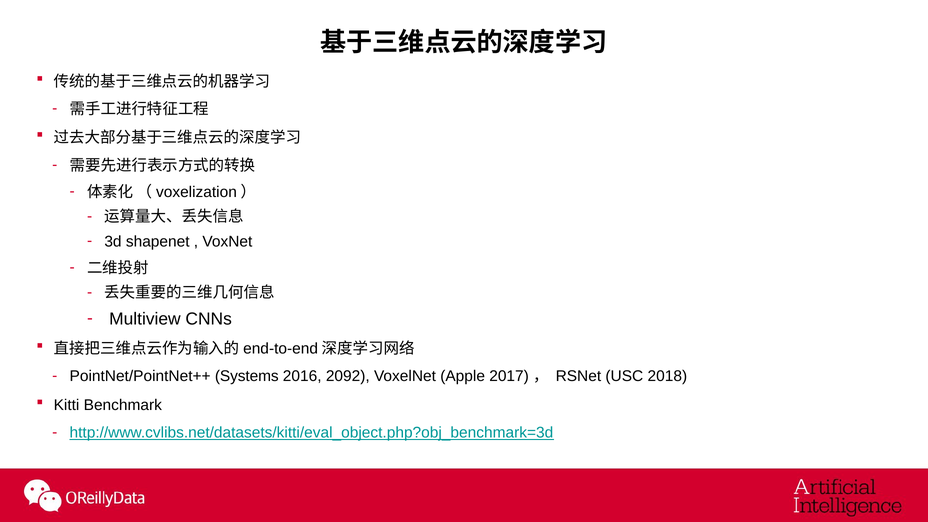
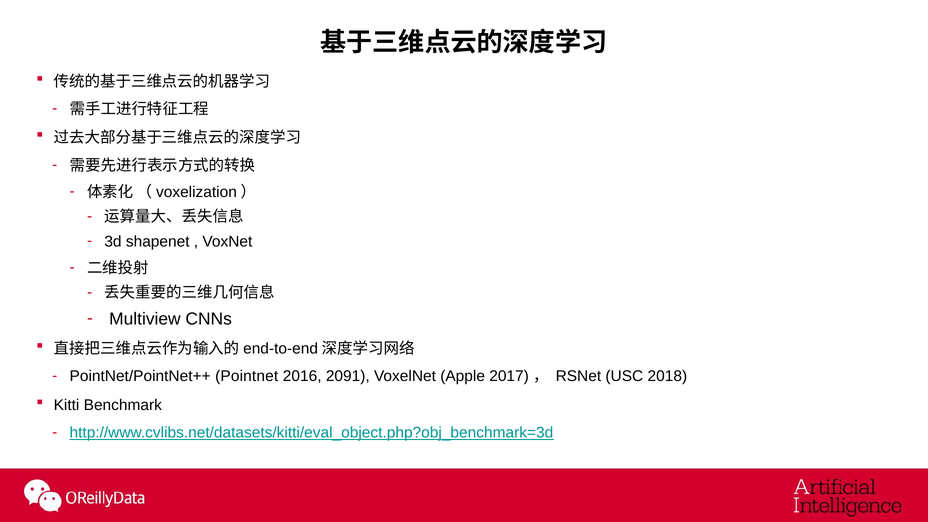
Systems: Systems -> Pointnet
2092: 2092 -> 2091
